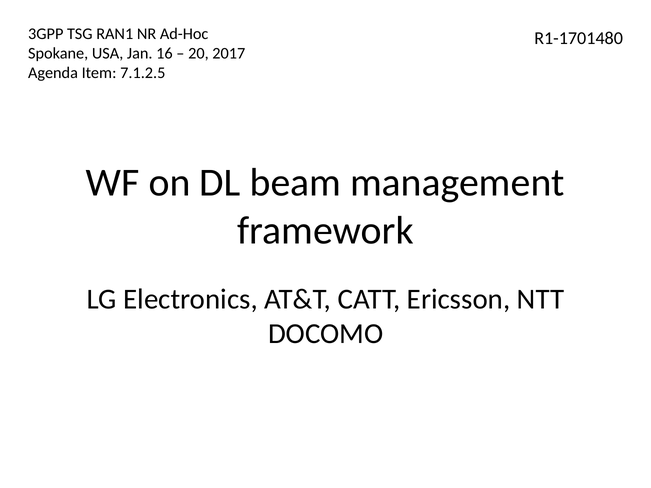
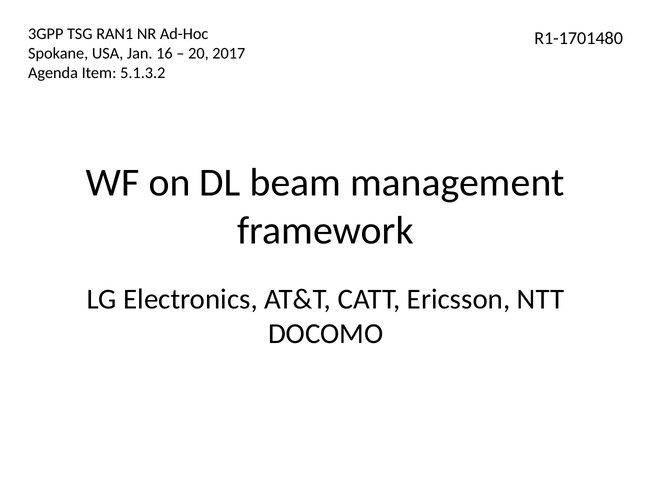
7.1.2.5: 7.1.2.5 -> 5.1.3.2
